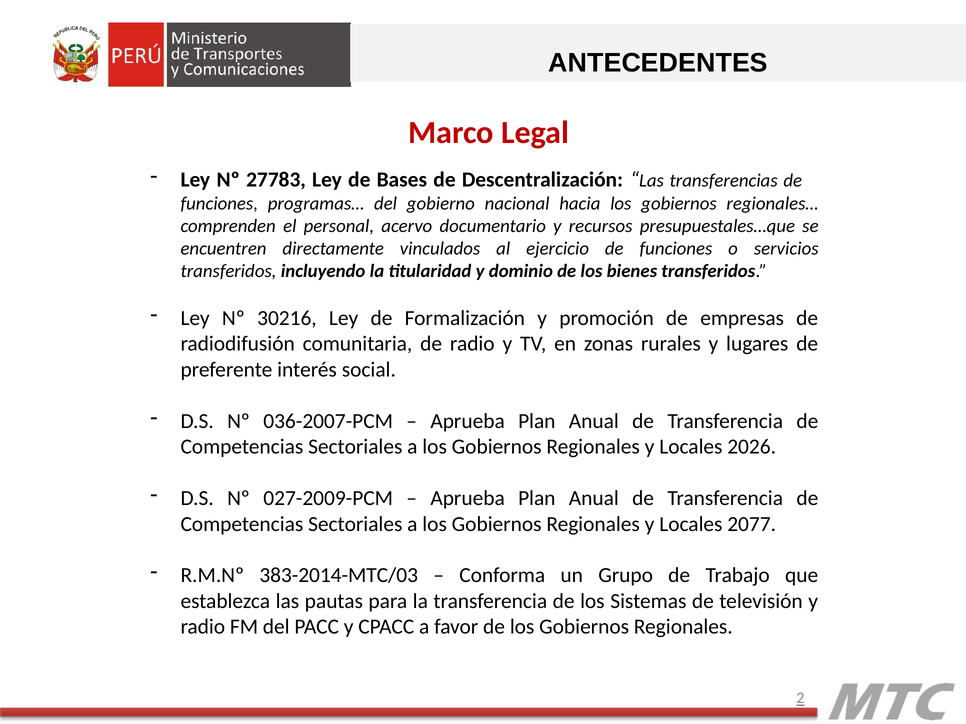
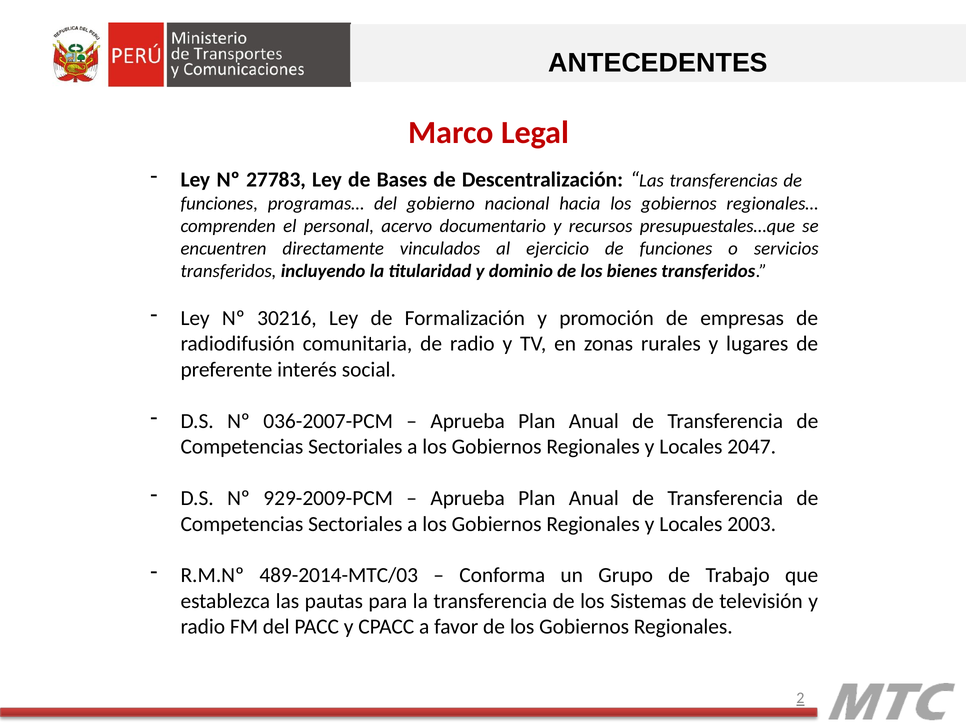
2026: 2026 -> 2047
027-2009-PCM: 027-2009-PCM -> 929-2009-PCM
2077: 2077 -> 2003
383-2014-MTC/03: 383-2014-MTC/03 -> 489-2014-MTC/03
